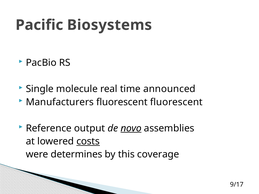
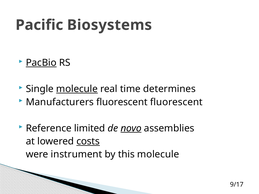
PacBio underline: none -> present
molecule at (77, 89) underline: none -> present
announced: announced -> determines
output: output -> limited
determines: determines -> instrument
this coverage: coverage -> molecule
